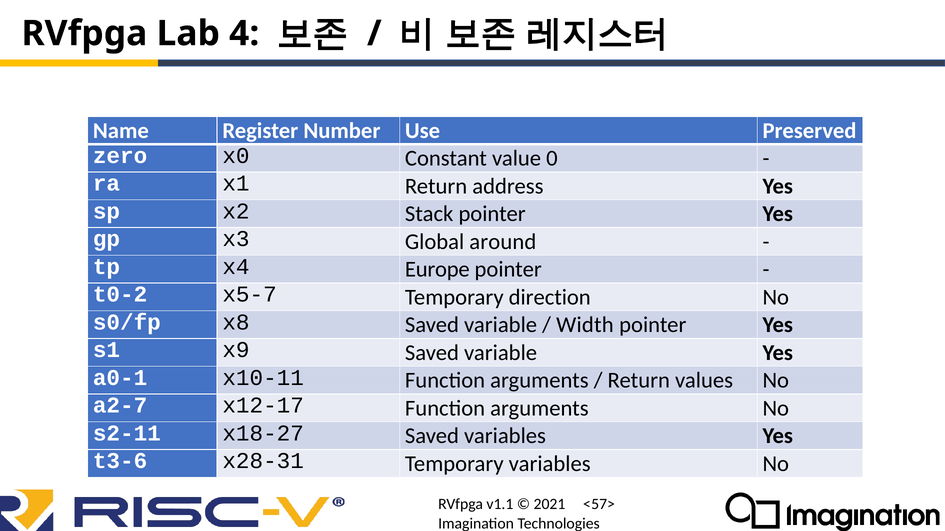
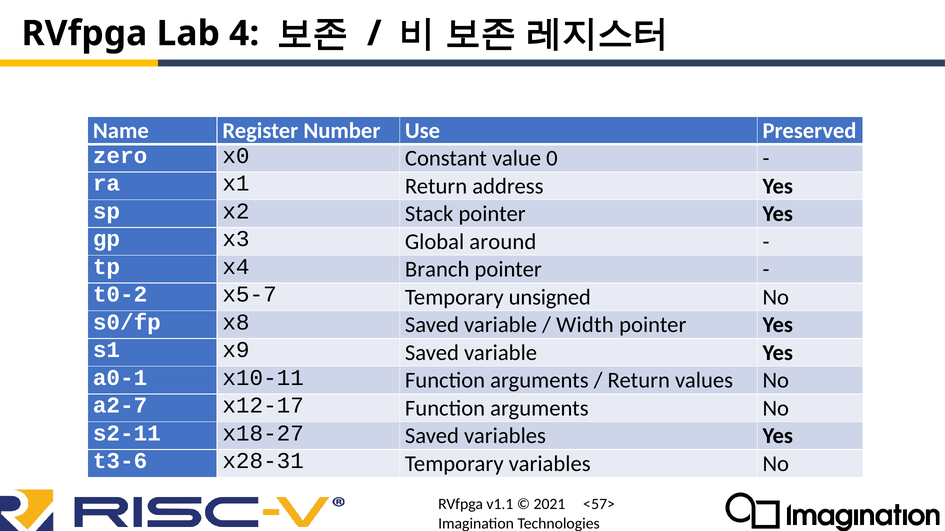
Europe: Europe -> Branch
direction: direction -> unsigned
